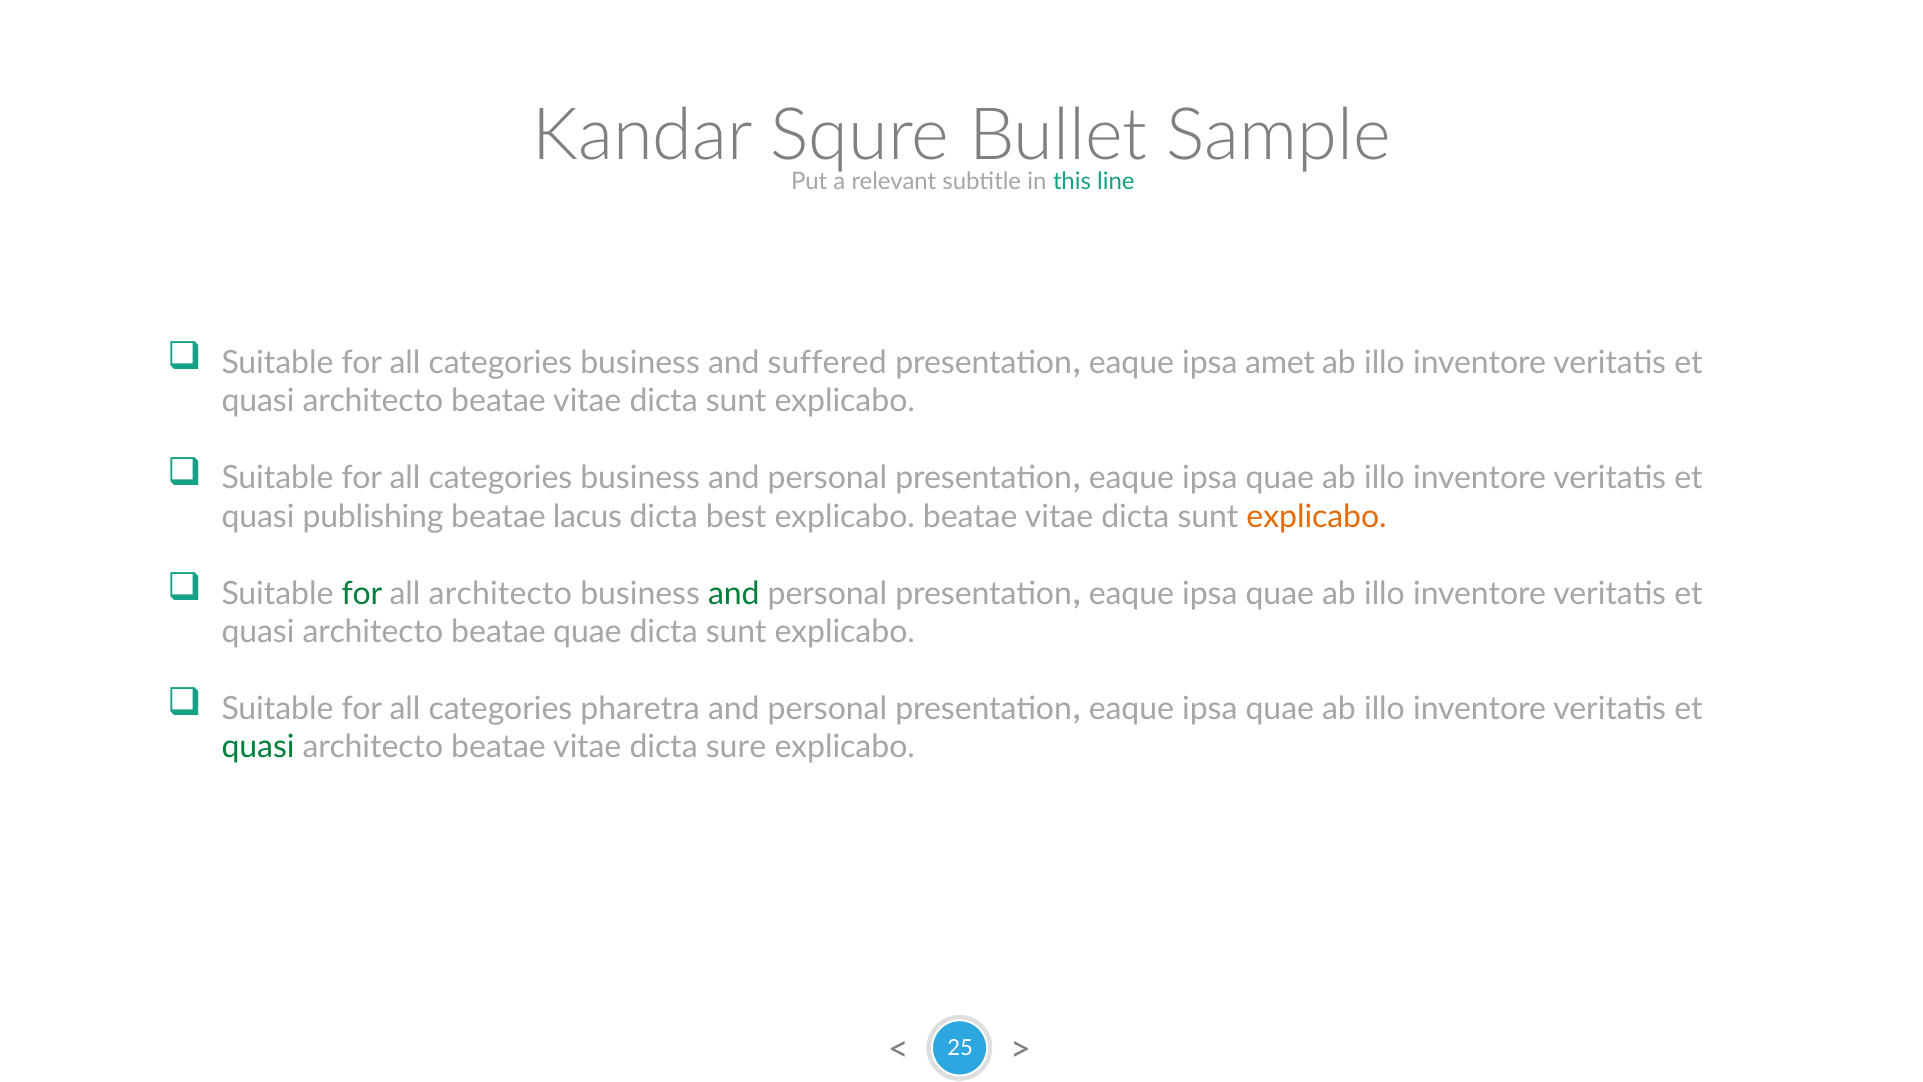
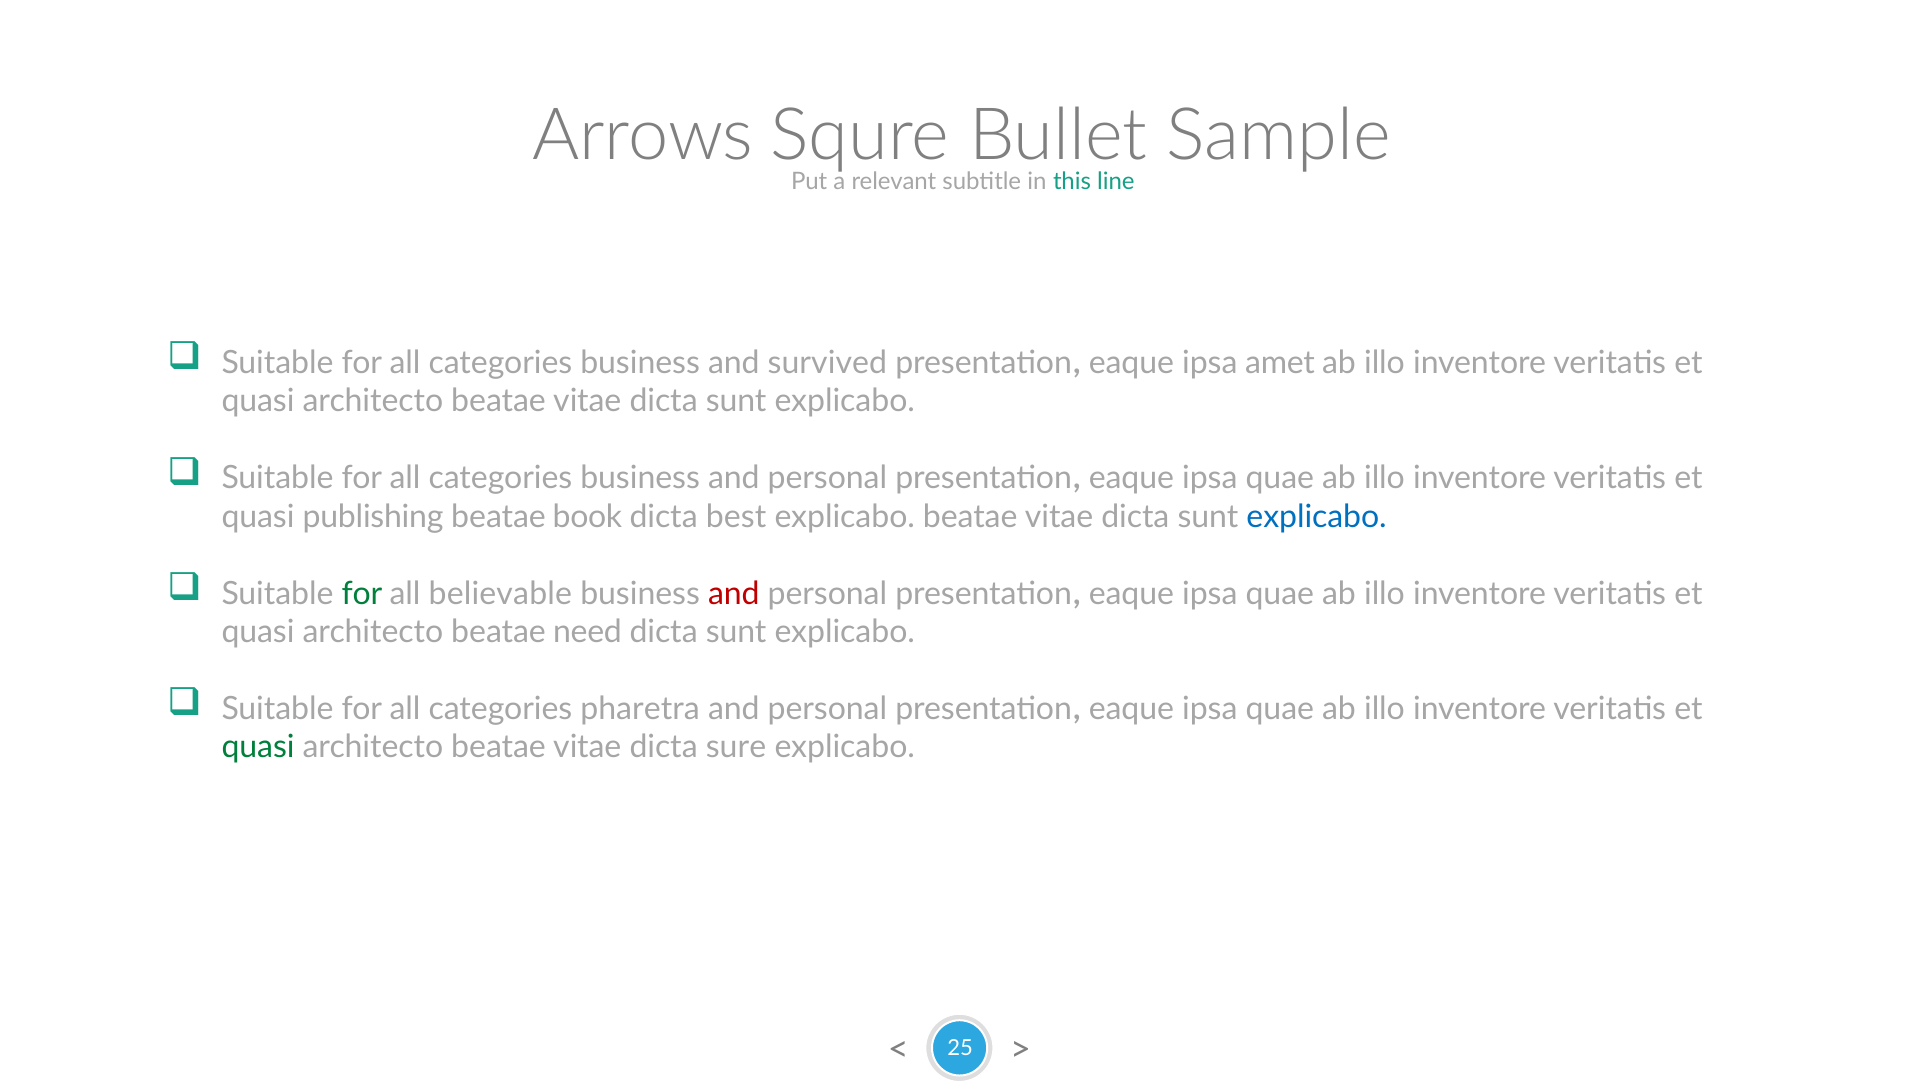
Kandar: Kandar -> Arrows
suffered: suffered -> survived
lacus: lacus -> book
explicabo at (1317, 516) colour: orange -> blue
all architecto: architecto -> believable
and at (734, 593) colour: green -> red
beatae quae: quae -> need
